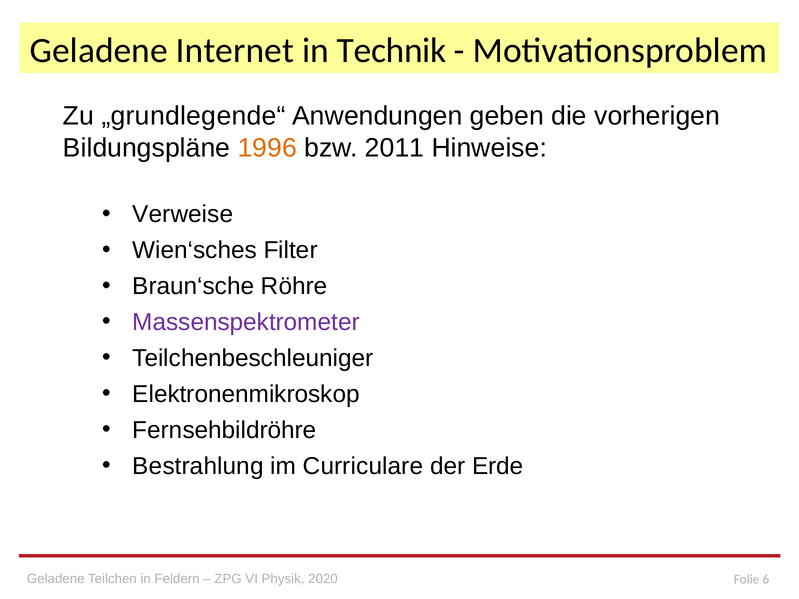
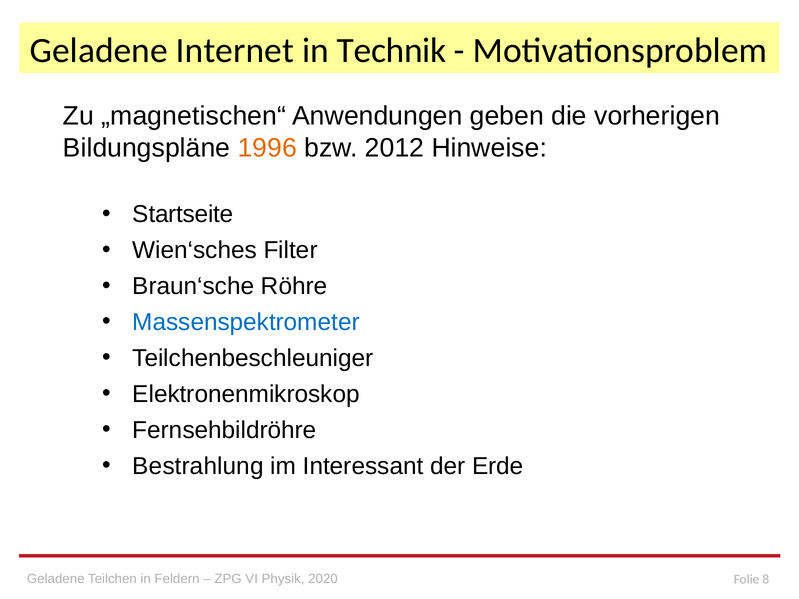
„grundlegende“: „grundlegende“ -> „magnetischen“
2011: 2011 -> 2012
Verweise: Verweise -> Startseite
Massenspektrometer colour: purple -> blue
Curriculare: Curriculare -> Interessant
6: 6 -> 8
